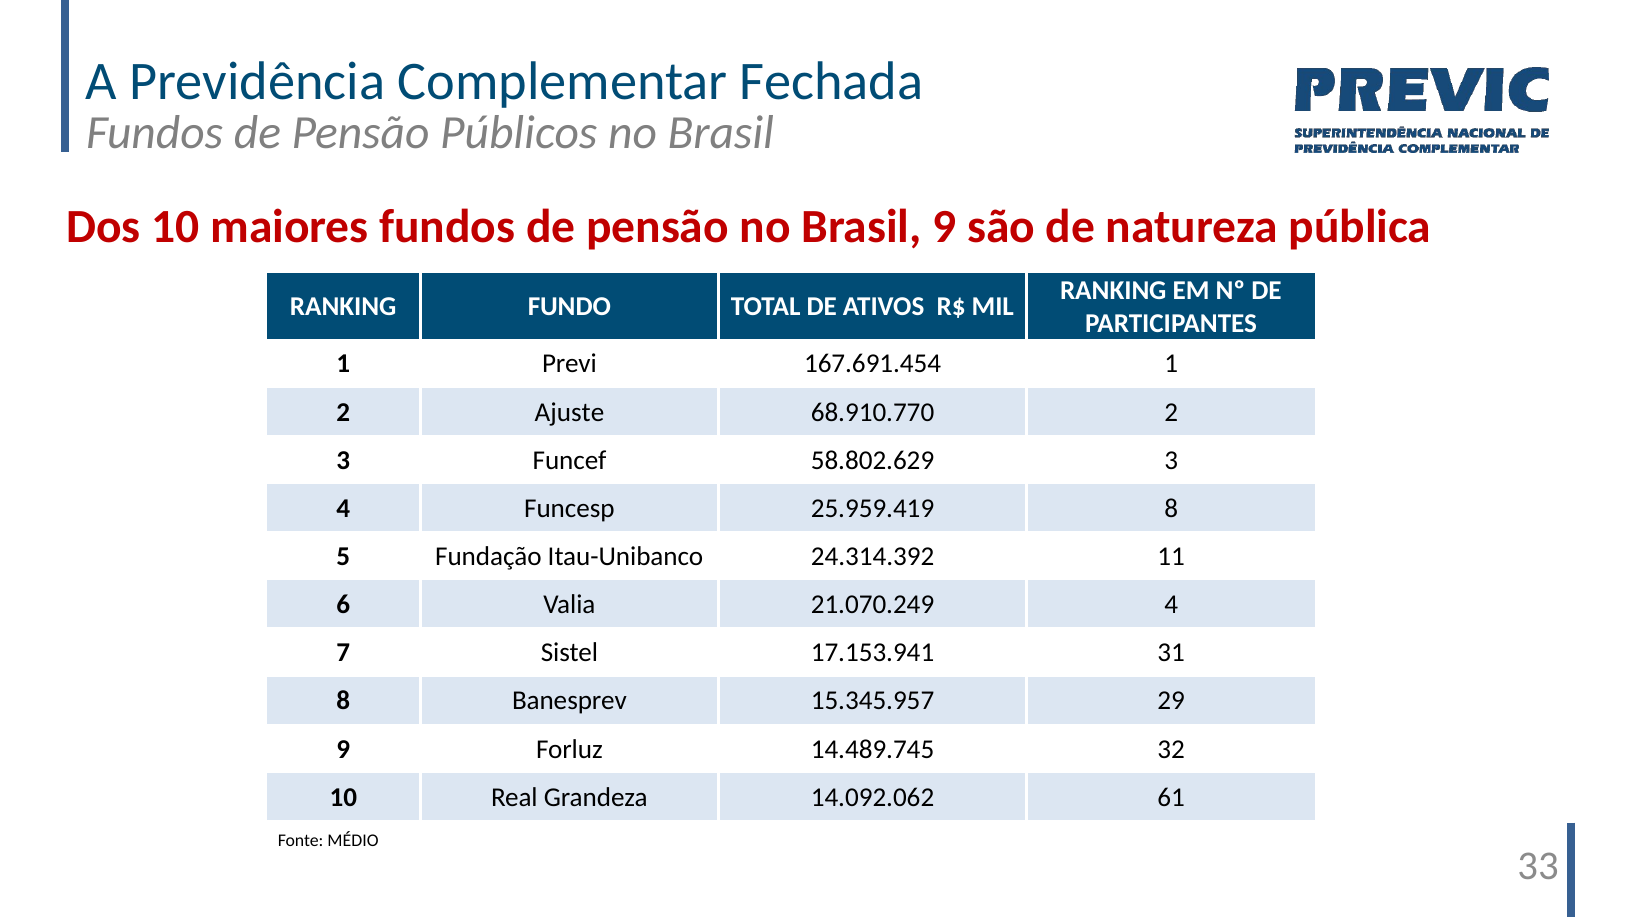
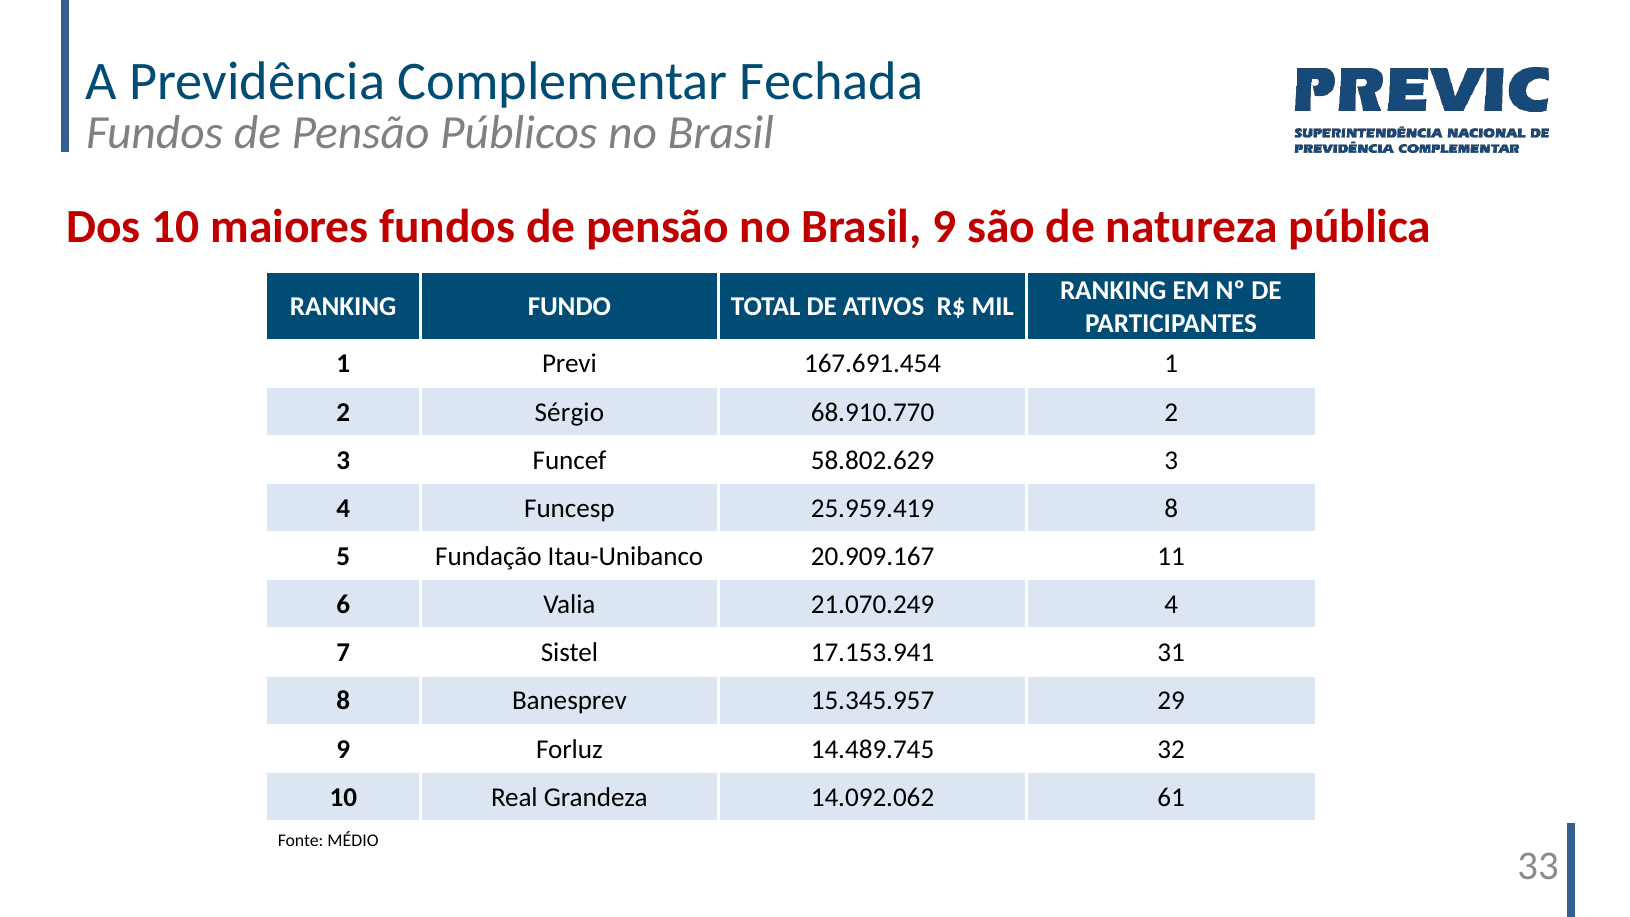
Ajuste: Ajuste -> Sérgio
24.314.392: 24.314.392 -> 20.909.167
